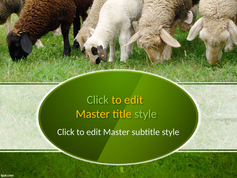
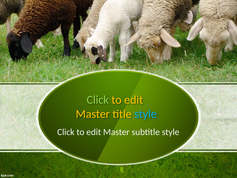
style at (146, 114) colour: light green -> light blue
